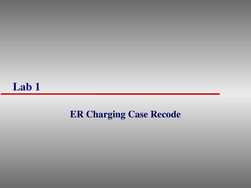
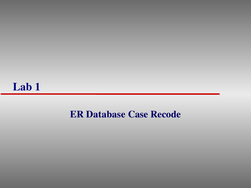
Charging: Charging -> Database
